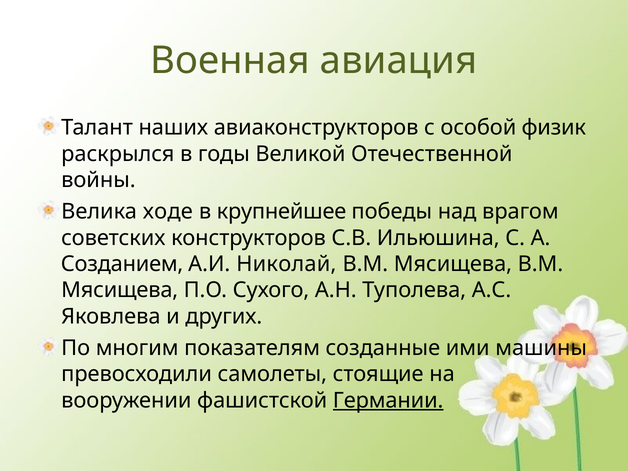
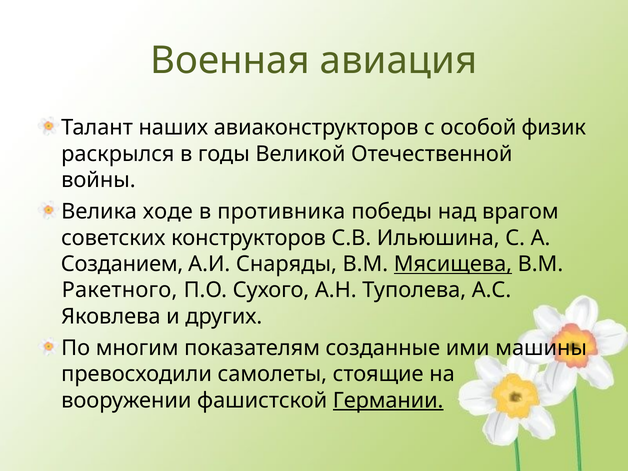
крупнейшее: крупнейшее -> противника
Николай: Николай -> Снаряды
Мясищева at (453, 264) underline: none -> present
Мясищева at (120, 290): Мясищева -> Ракетного
